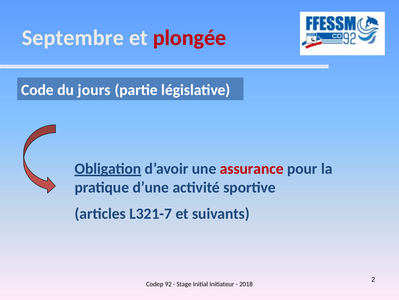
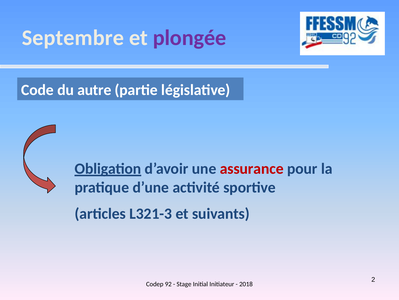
plongée colour: red -> purple
jours: jours -> autre
L321-7: L321-7 -> L321-3
